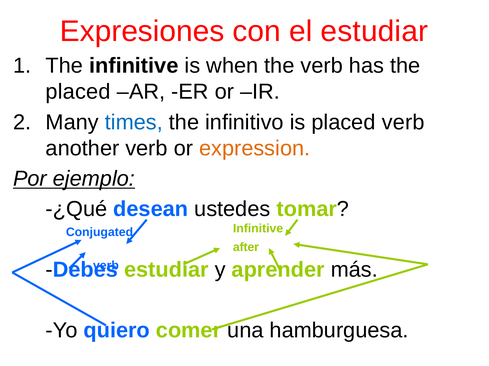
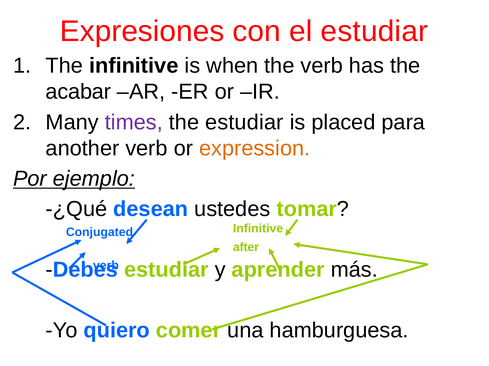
placed at (78, 92): placed -> acabar
times colour: blue -> purple
the infinitivo: infinitivo -> estudiar
placed verb: verb -> para
